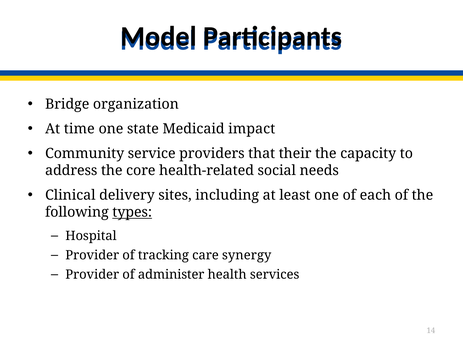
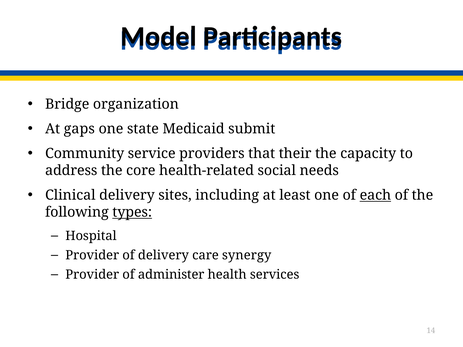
time: time -> gaps
impact: impact -> submit
each underline: none -> present
of tracking: tracking -> delivery
